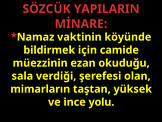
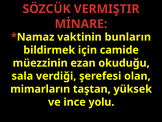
YAPILARIN: YAPILARIN -> VERMIŞTIR
köyünde: köyünde -> bunların
